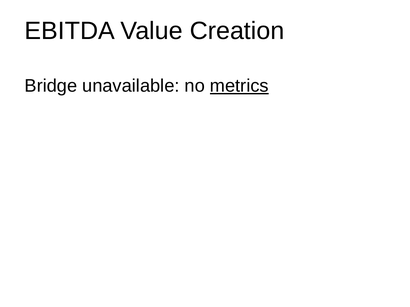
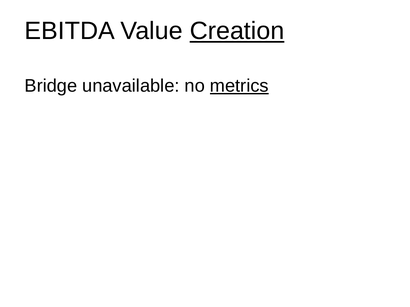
Creation underline: none -> present
